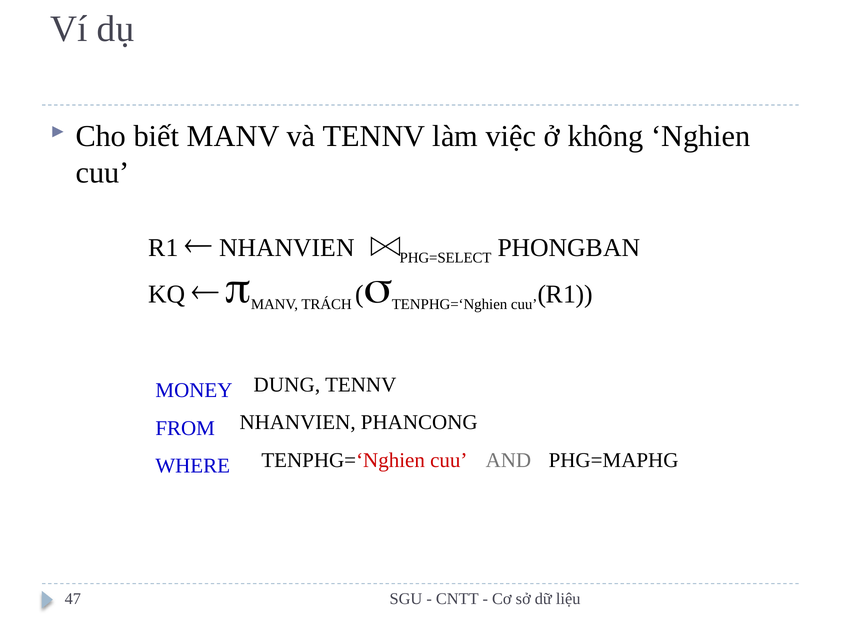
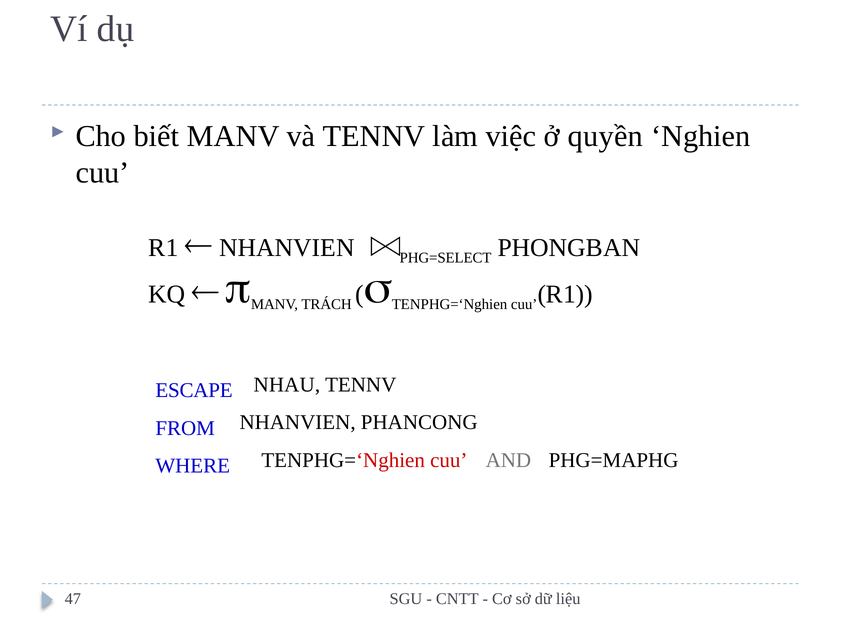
không: không -> quyền
DUNG: DUNG -> NHAU
MONEY: MONEY -> ESCAPE
